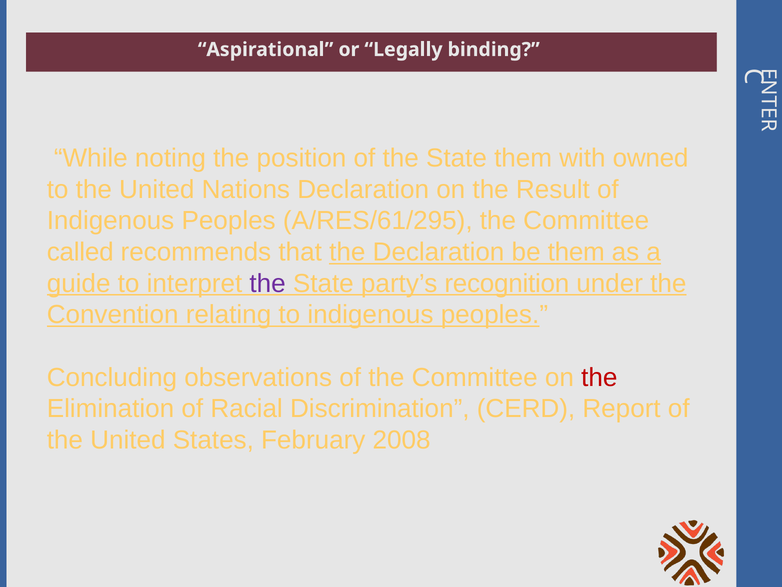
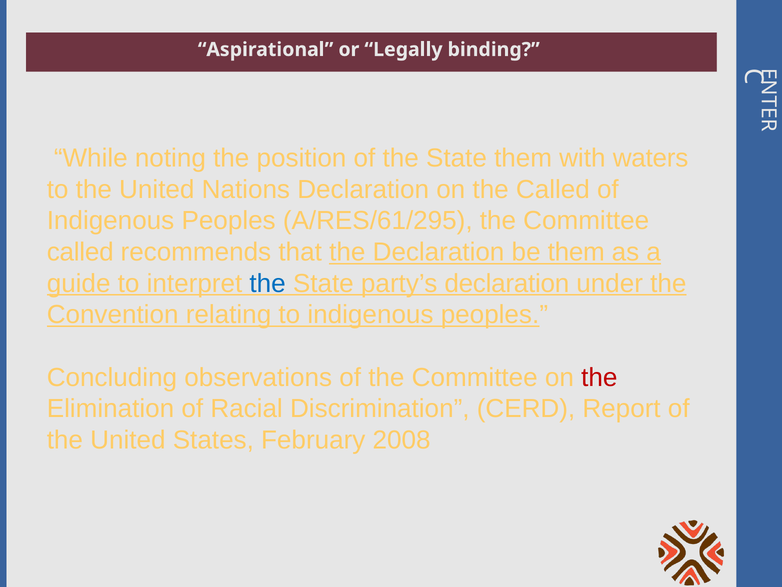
owned: owned -> waters
the Result: Result -> Called
the at (268, 283) colour: purple -> blue
party’s recognition: recognition -> declaration
